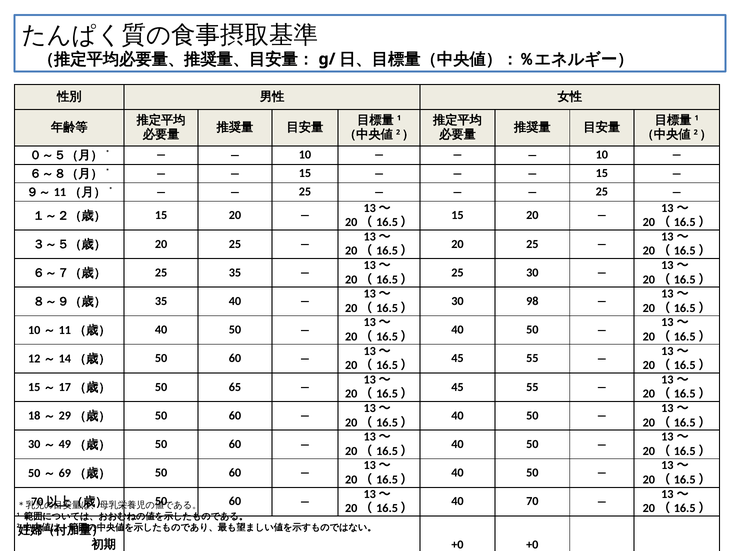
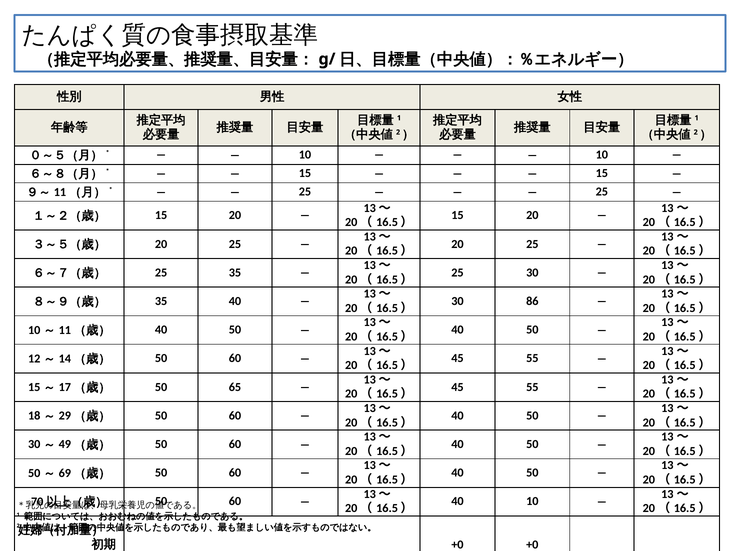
98: 98 -> 86
40 70: 70 -> 10
